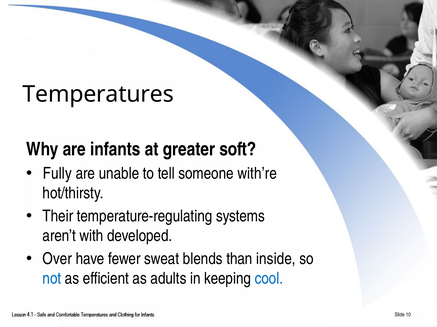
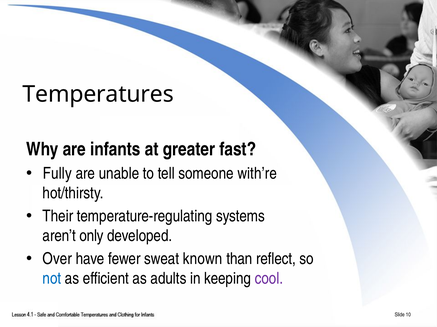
soft: soft -> fast
with: with -> only
blends: blends -> known
inside: inside -> reflect
cool colour: blue -> purple
